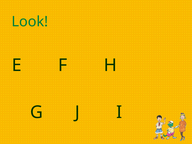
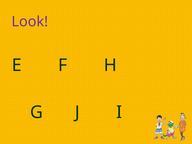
Look colour: green -> purple
